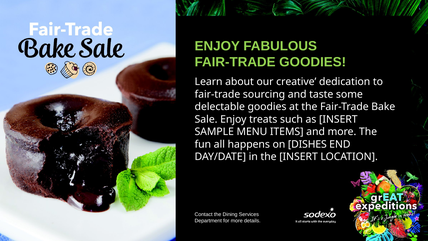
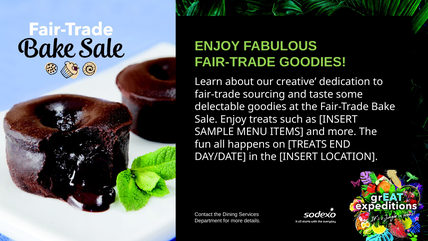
on DISHES: DISHES -> TREATS
